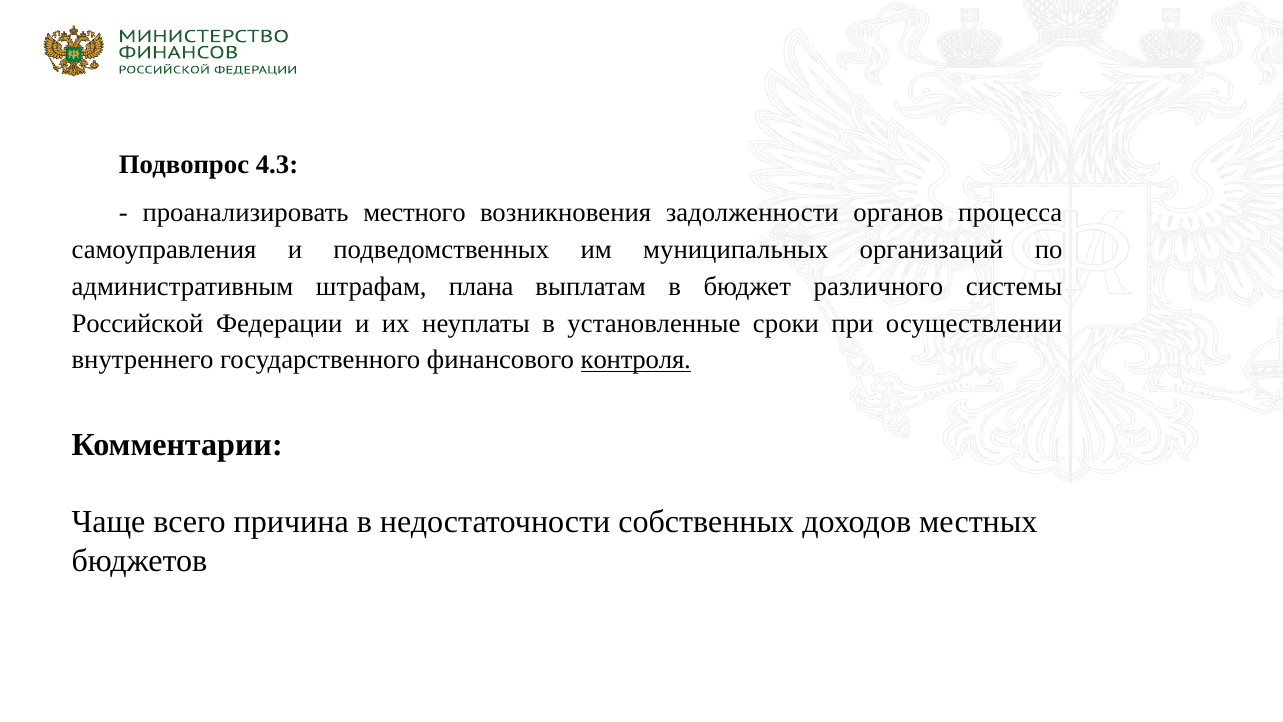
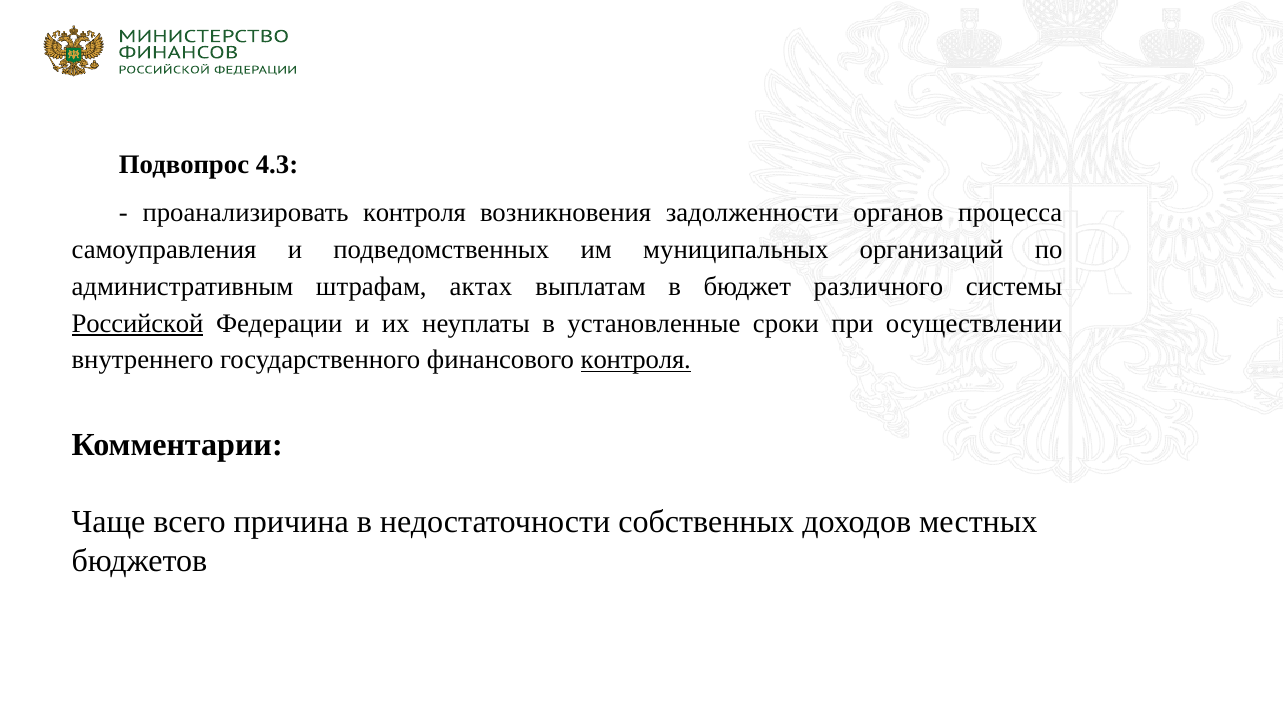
проанализировать местного: местного -> контроля
плана: плана -> актах
Российской underline: none -> present
